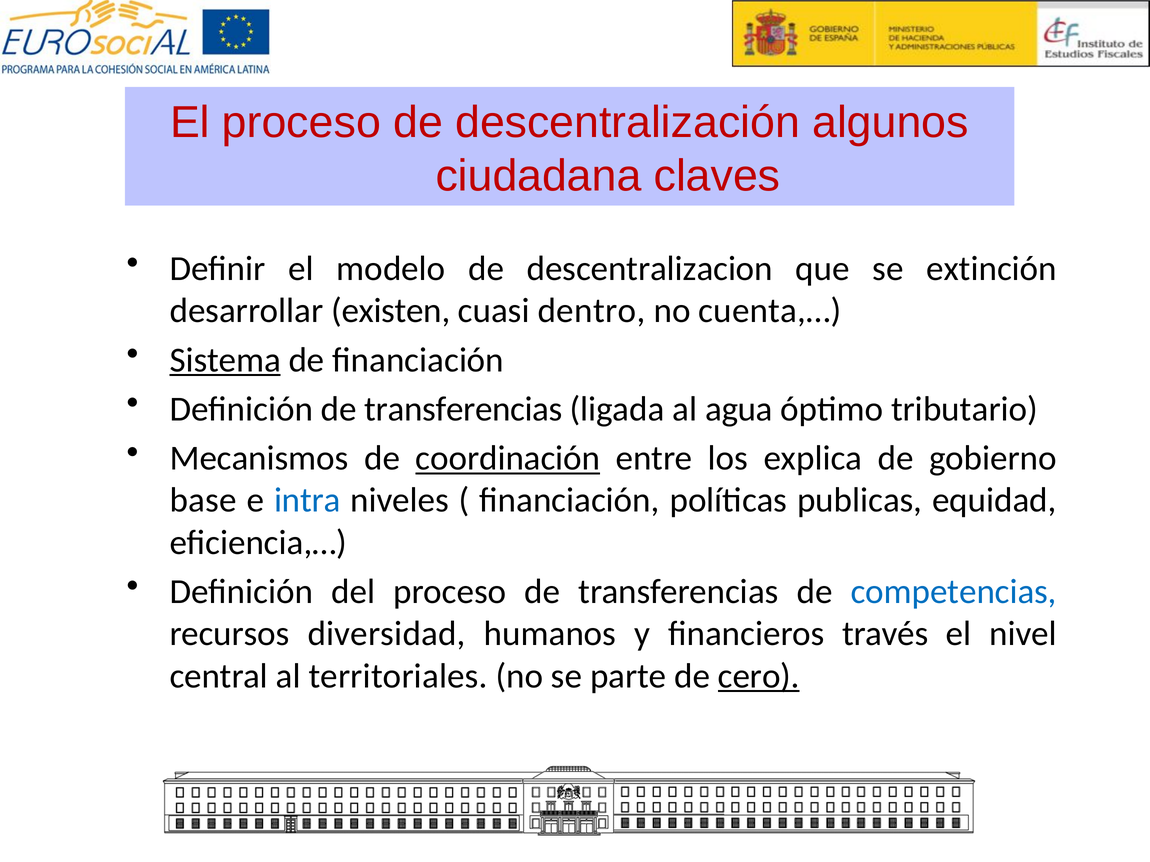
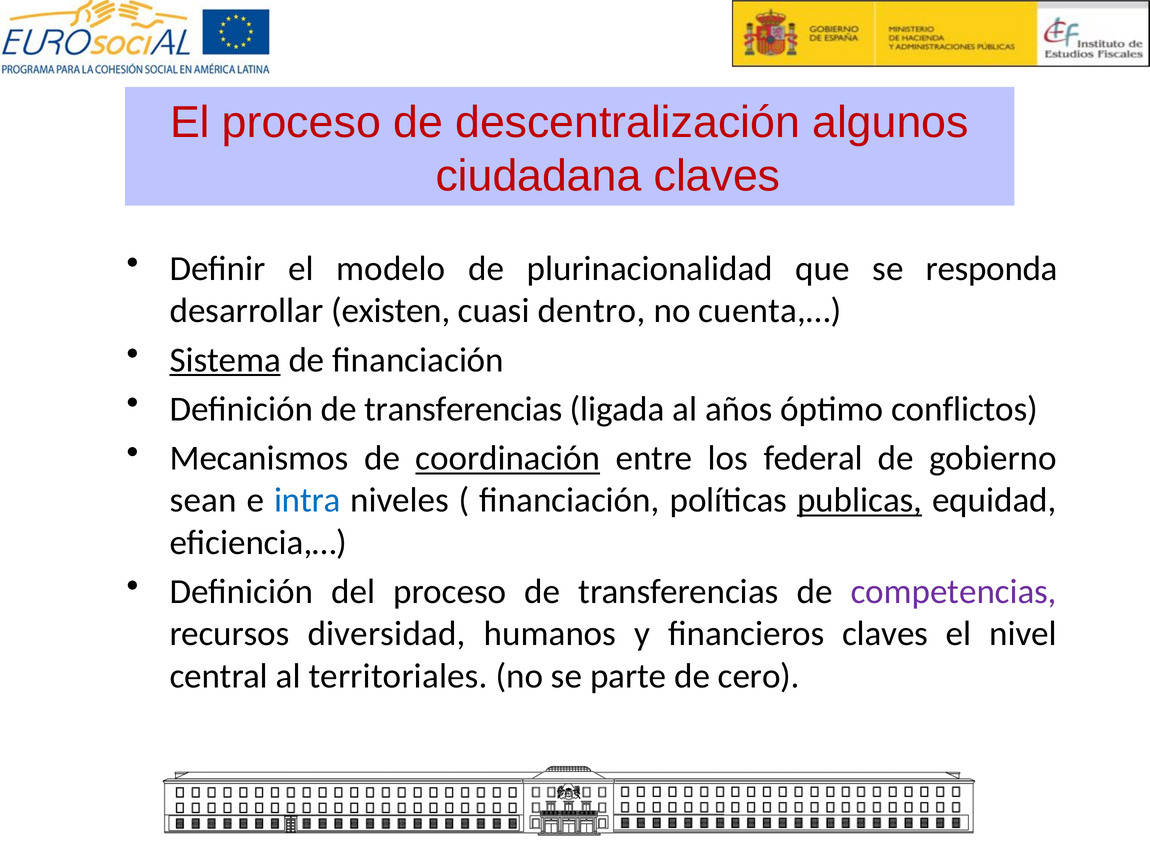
descentralizacion: descentralizacion -> plurinacionalidad
extinción: extinción -> responda
agua: agua -> años
tributario: tributario -> conflictos
explica: explica -> federal
base: base -> sean
publicas underline: none -> present
competencias colour: blue -> purple
financieros través: través -> claves
cero underline: present -> none
